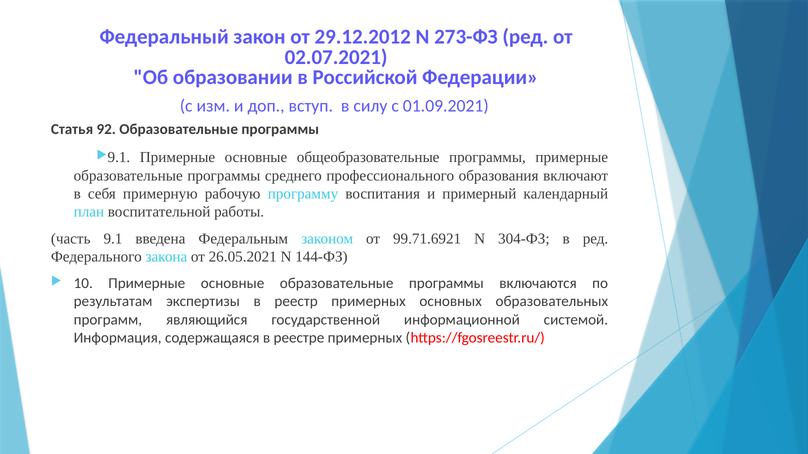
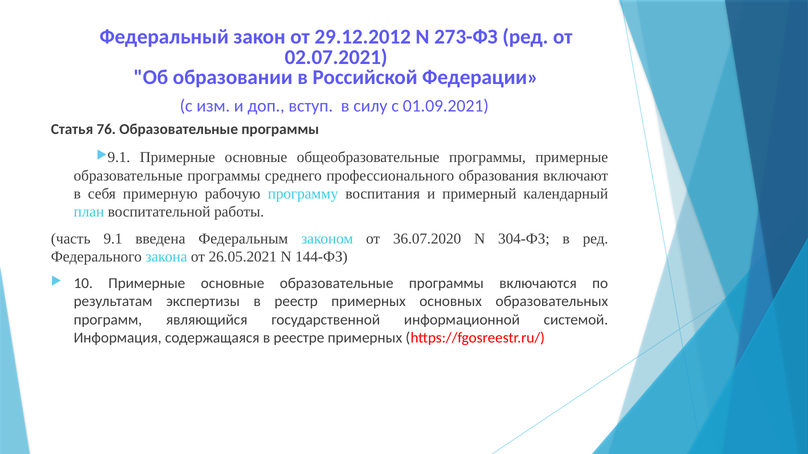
92: 92 -> 76
99.71.6921: 99.71.6921 -> 36.07.2020
